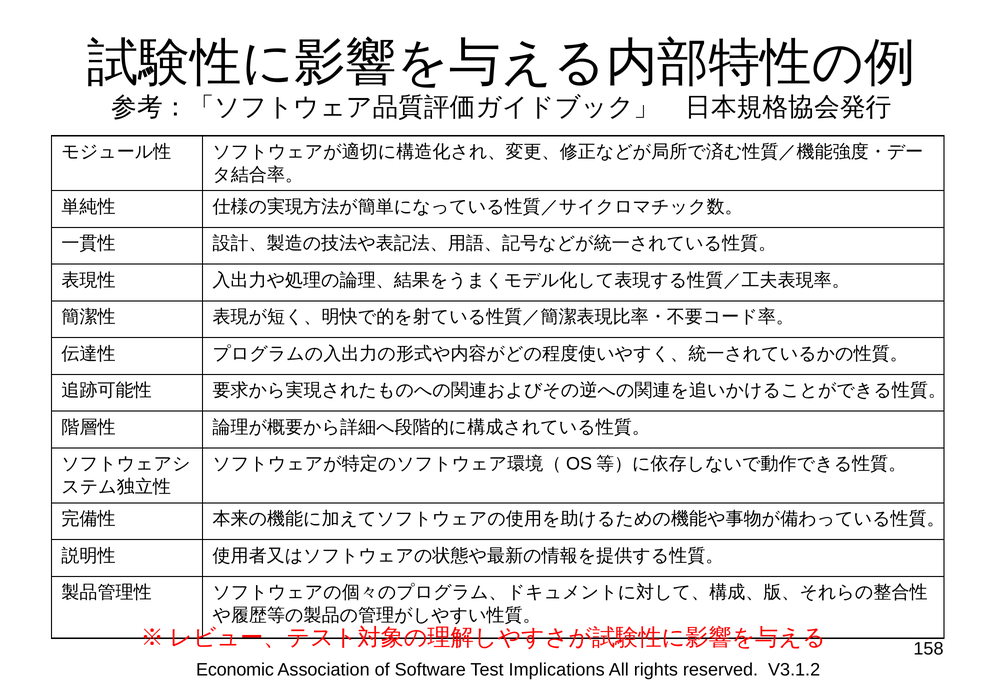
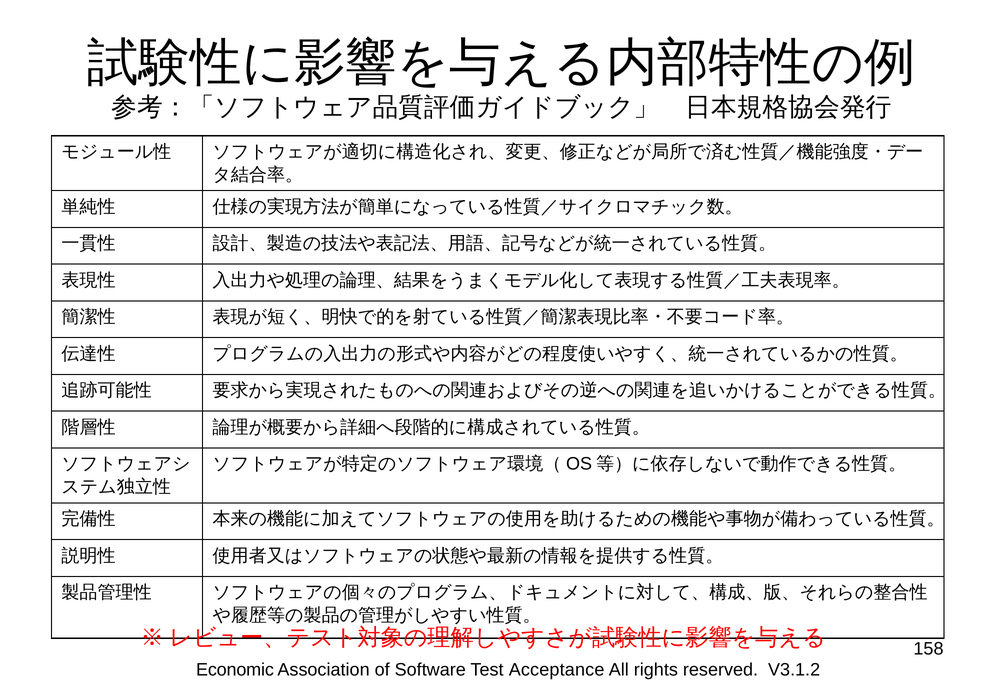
Implications: Implications -> Acceptance
